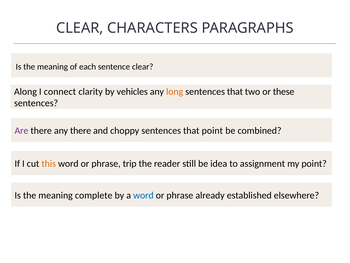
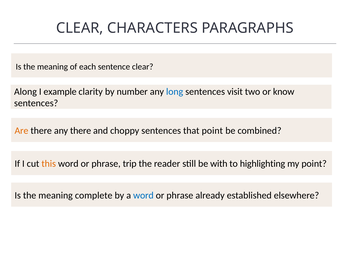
connect: connect -> example
vehicles: vehicles -> number
long colour: orange -> blue
that at (235, 91): that -> visit
these: these -> know
Are colour: purple -> orange
idea: idea -> with
assignment: assignment -> highlighting
